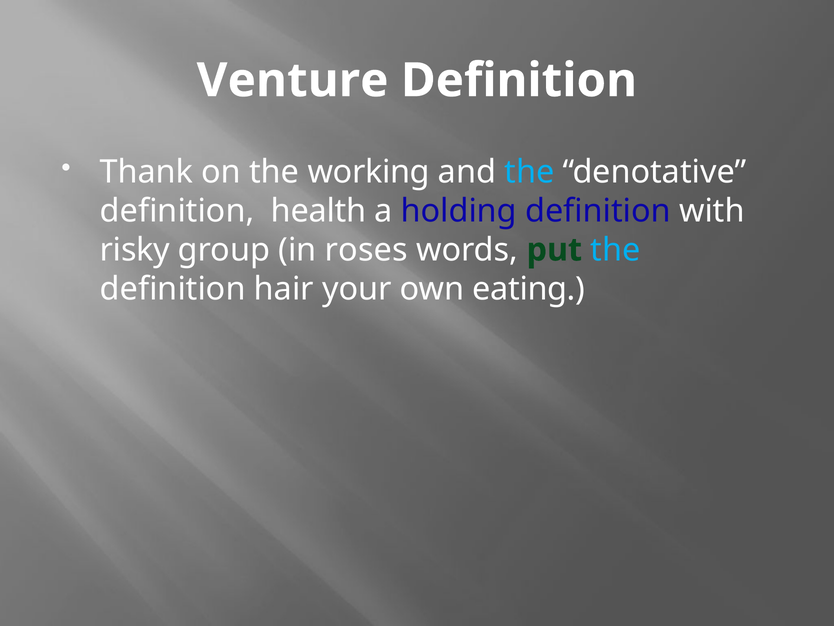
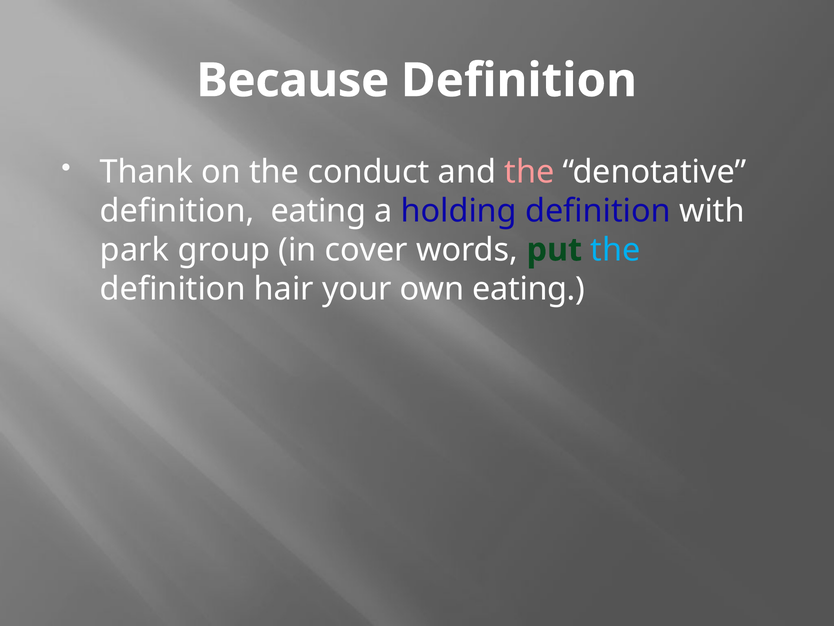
Venture: Venture -> Because
working: working -> conduct
the at (529, 172) colour: light blue -> pink
definition health: health -> eating
risky: risky -> park
roses: roses -> cover
